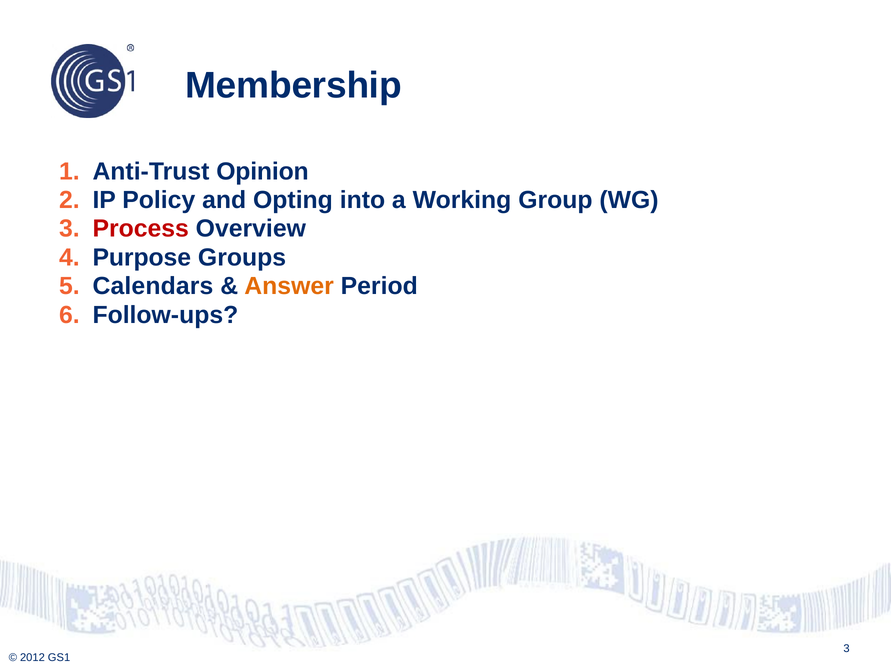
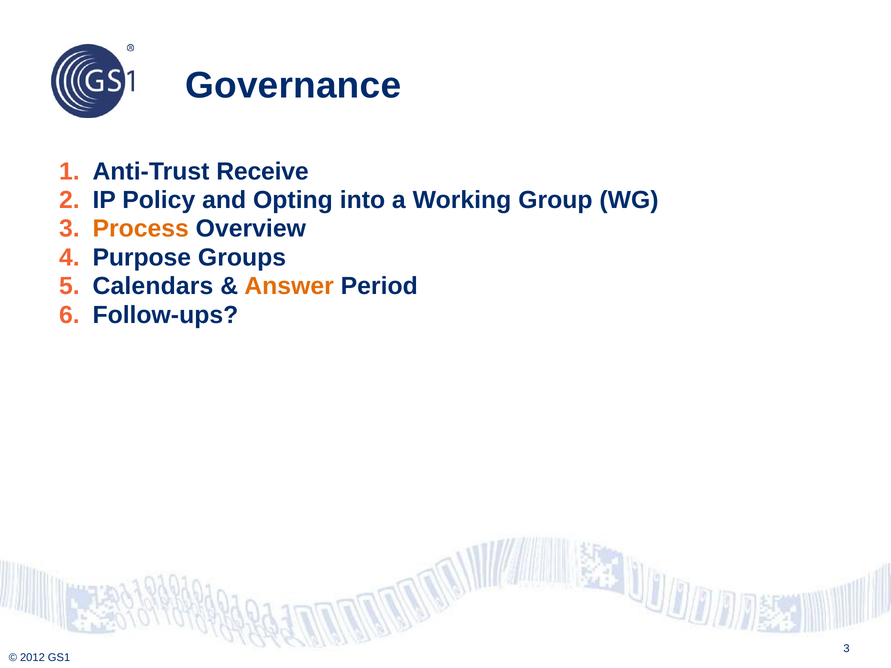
Membership: Membership -> Governance
Opinion: Opinion -> Receive
Process colour: red -> orange
